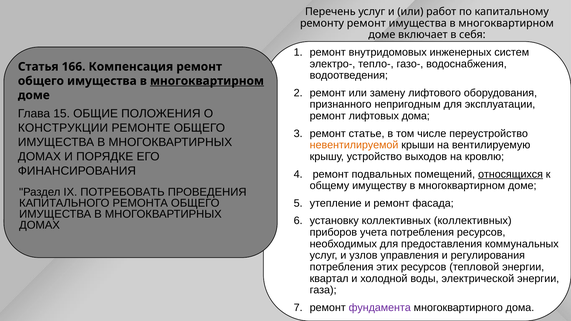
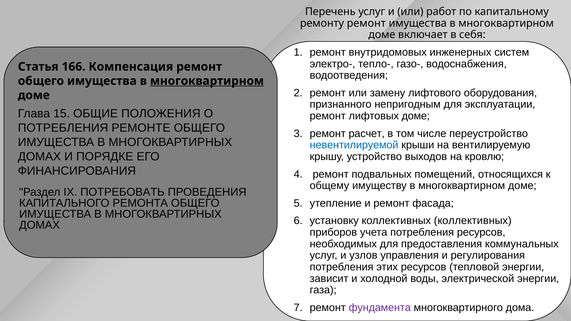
лифтовых дома: дома -> доме
КОНСТРУКЦИИ at (63, 128): КОНСТРУКЦИИ -> ПОТРЕБЛЕНИЯ
статье: статье -> расчет
невентилируемой colour: orange -> blue
относящихся underline: present -> none
квартал: квартал -> зависит
